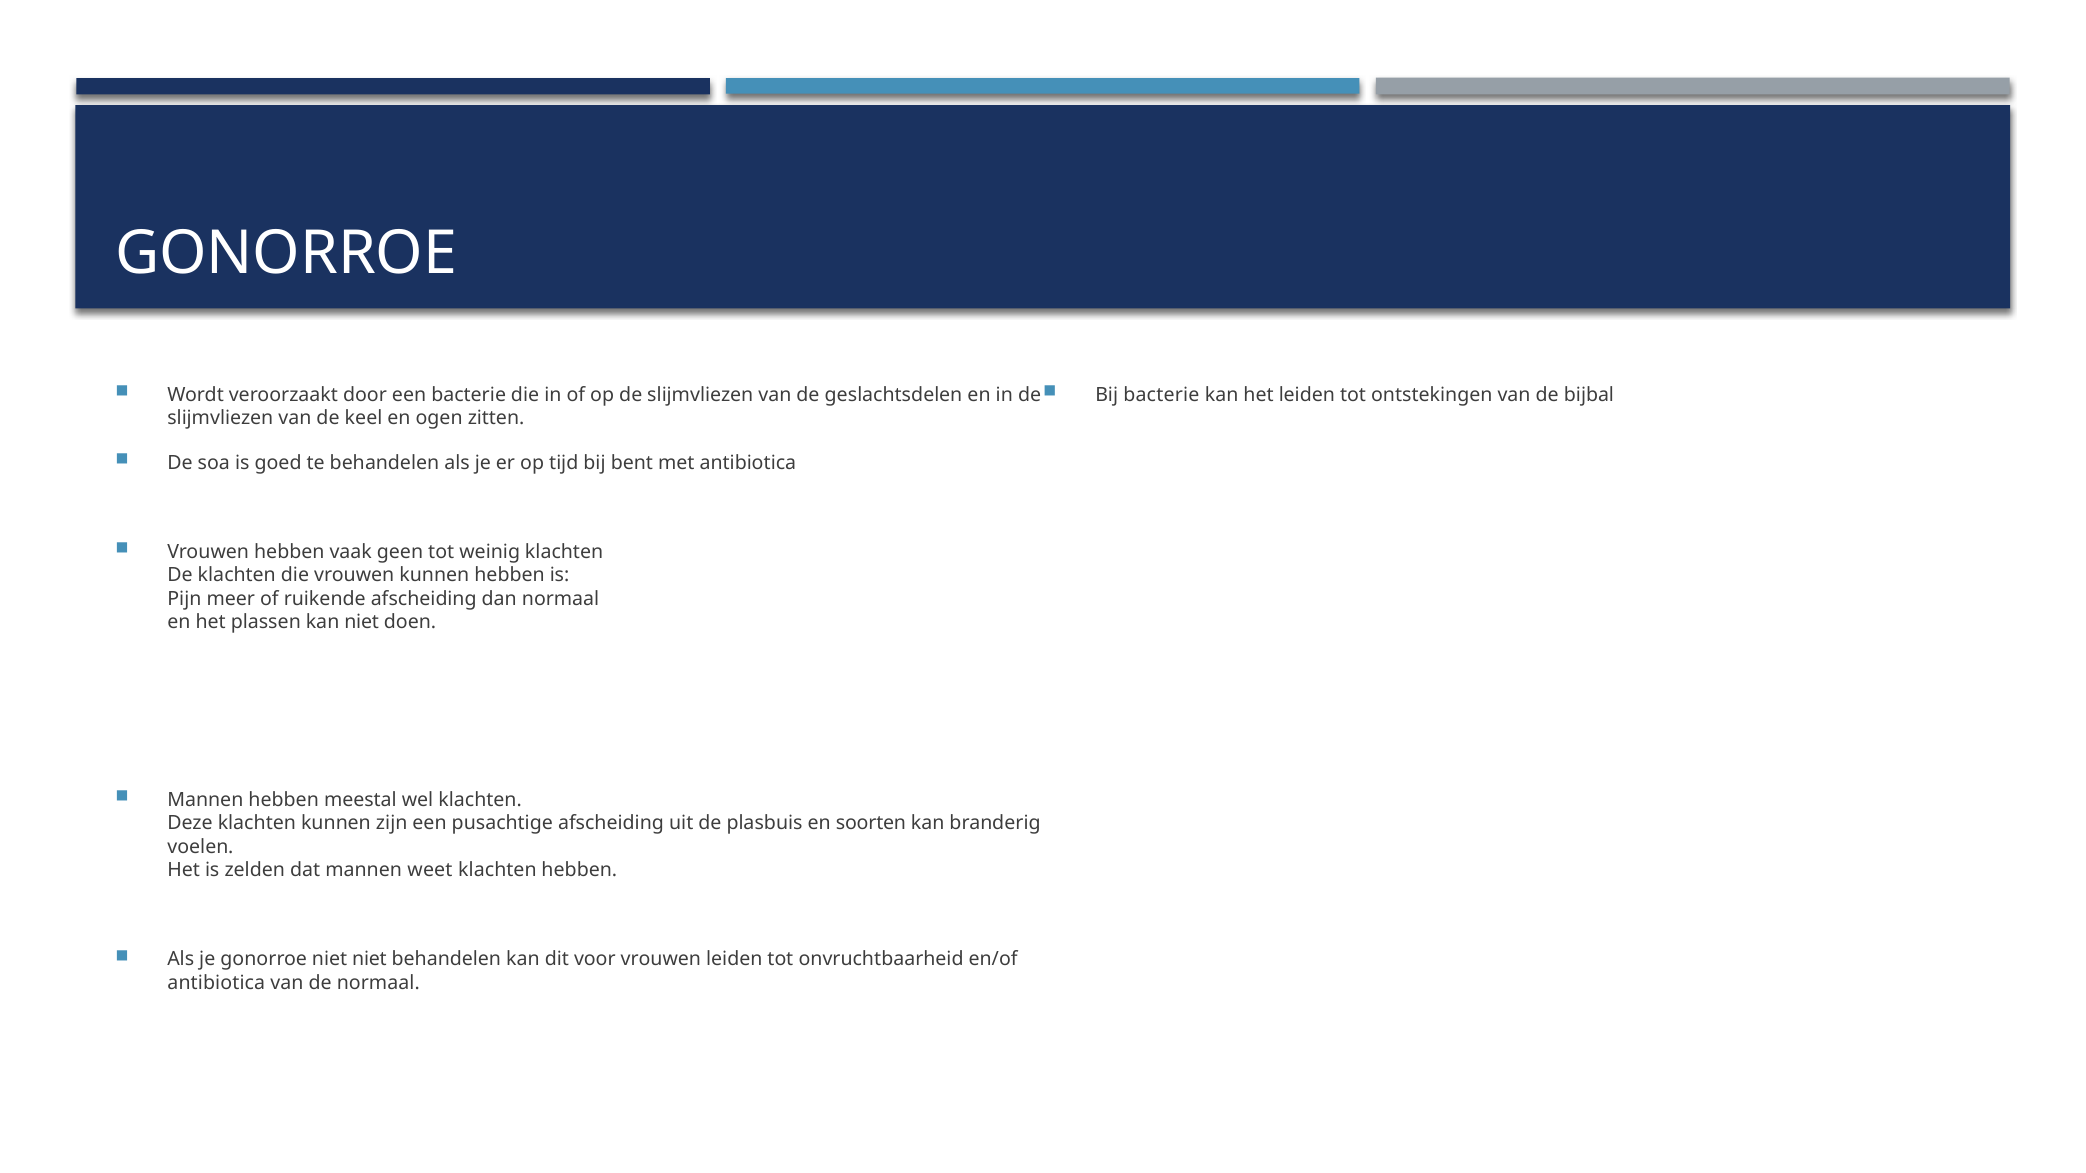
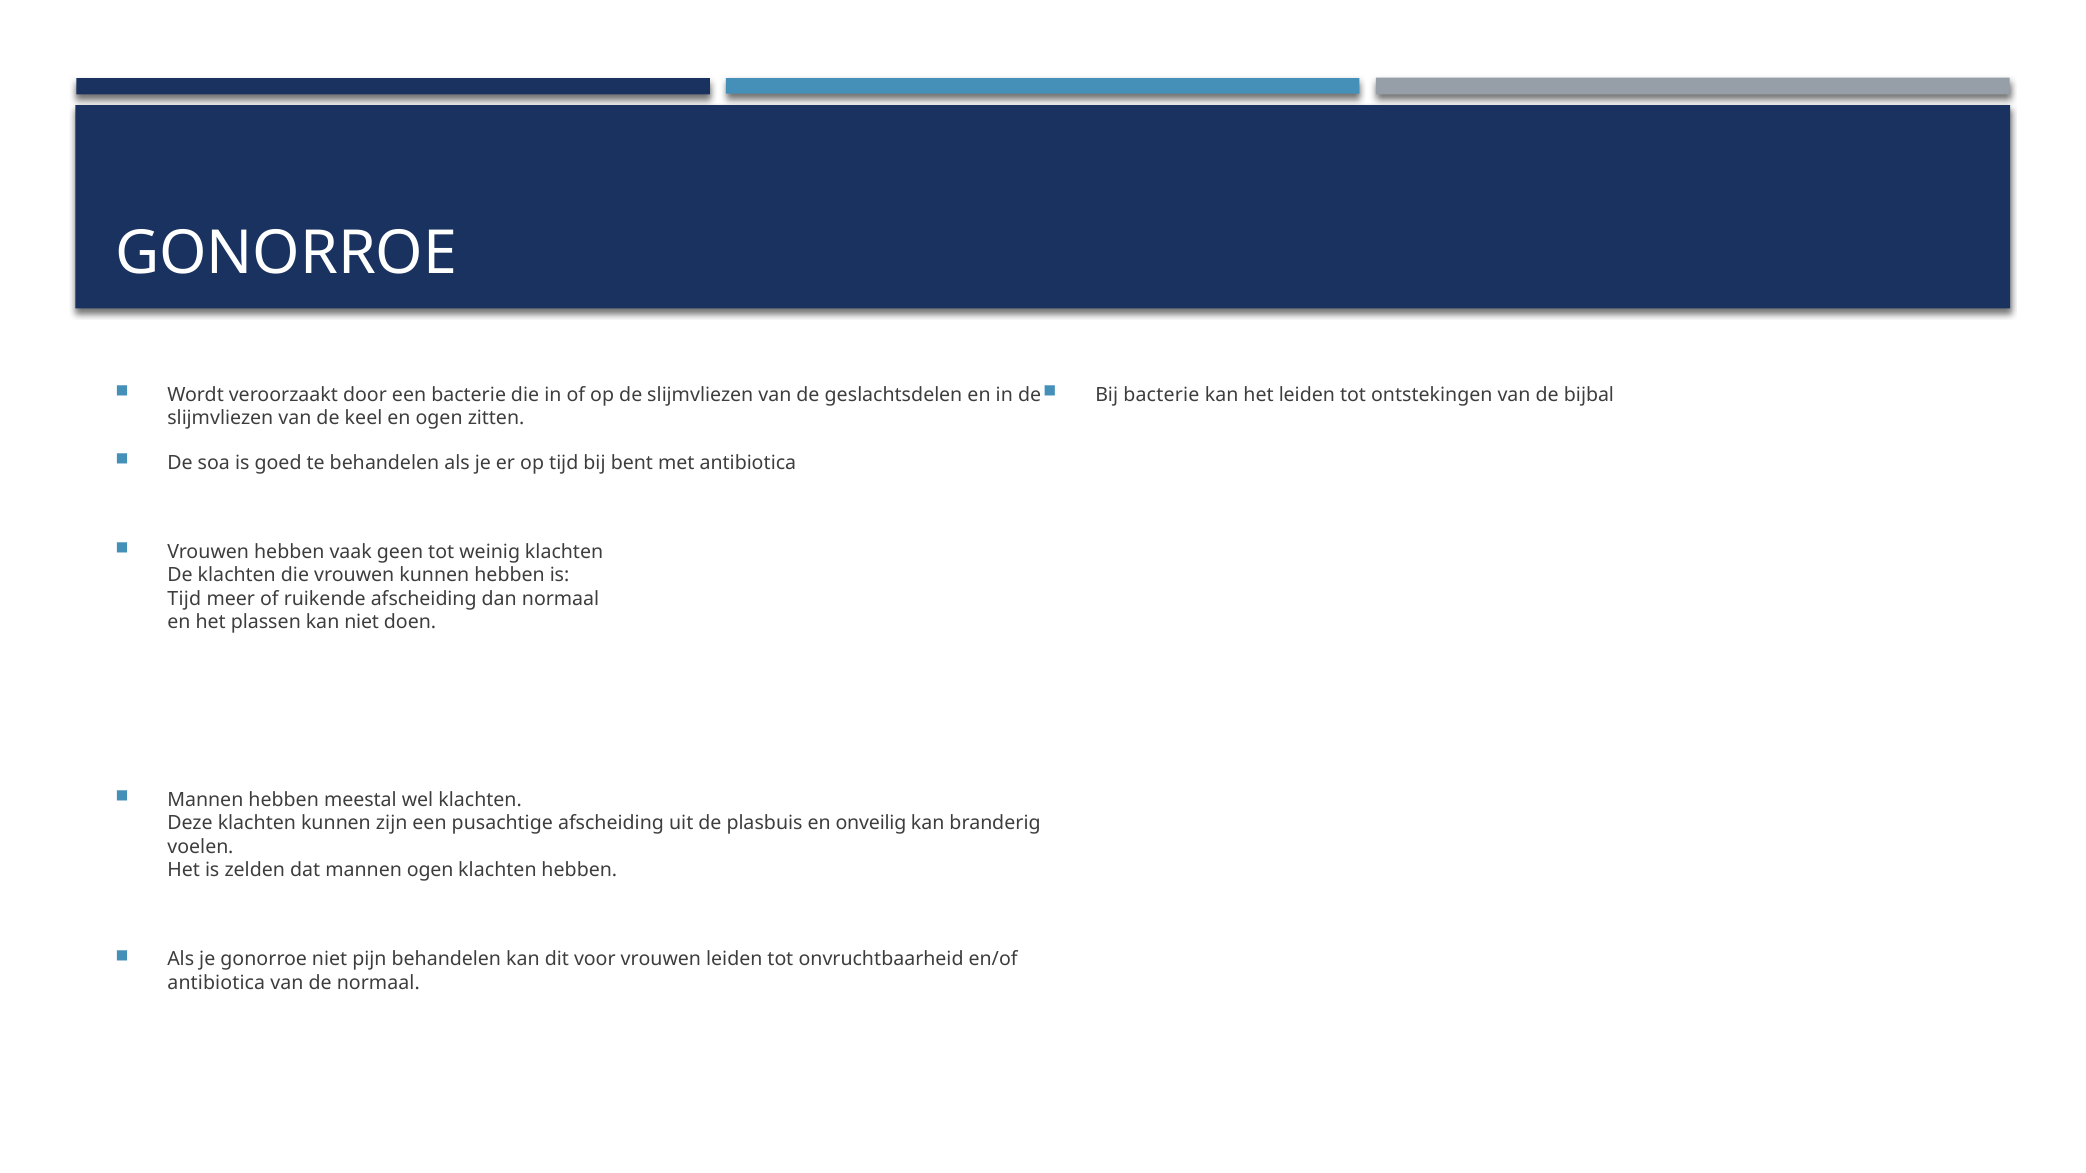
Pijn at (184, 599): Pijn -> Tijd
soorten: soorten -> onveilig
mannen weet: weet -> ogen
niet niet: niet -> pijn
